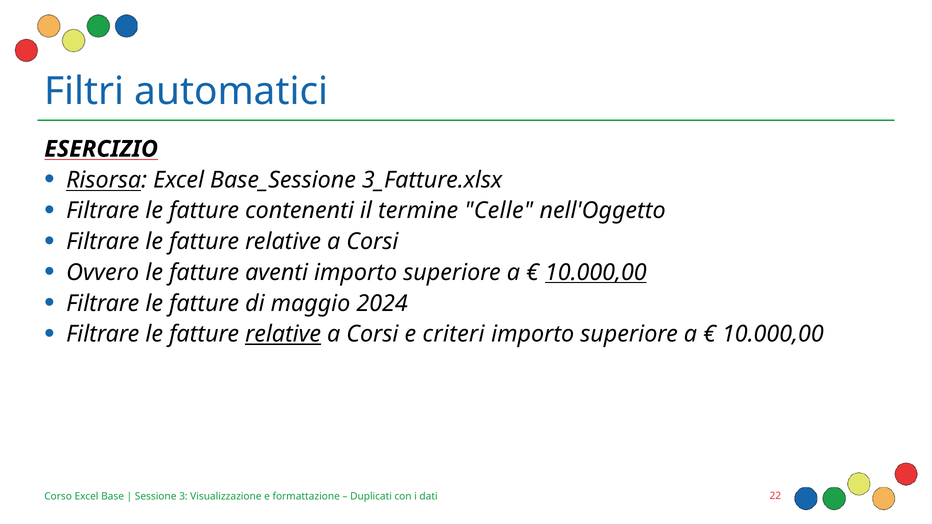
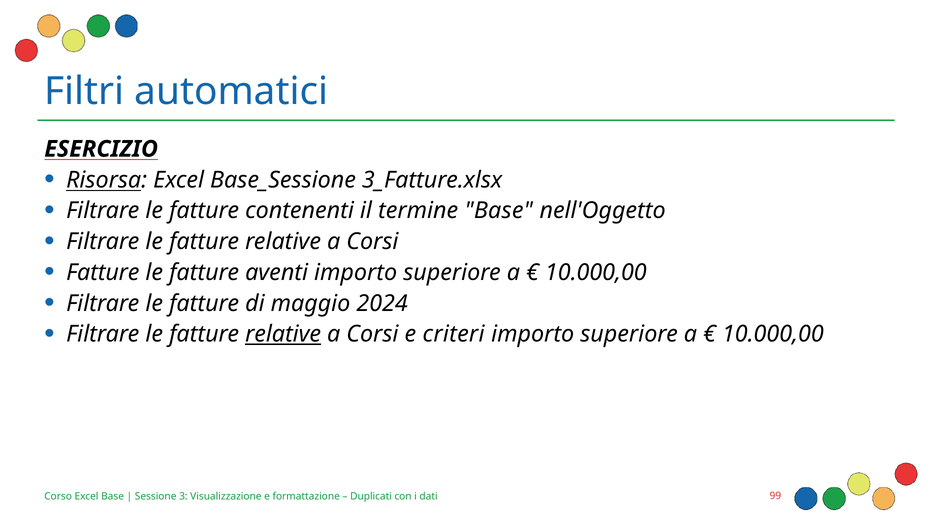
termine Celle: Celle -> Base
Ovvero at (103, 273): Ovvero -> Fatture
10.000,00 at (596, 273) underline: present -> none
22: 22 -> 99
